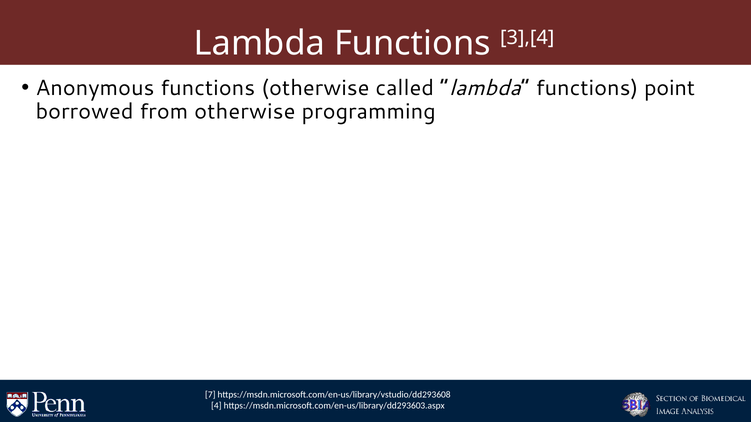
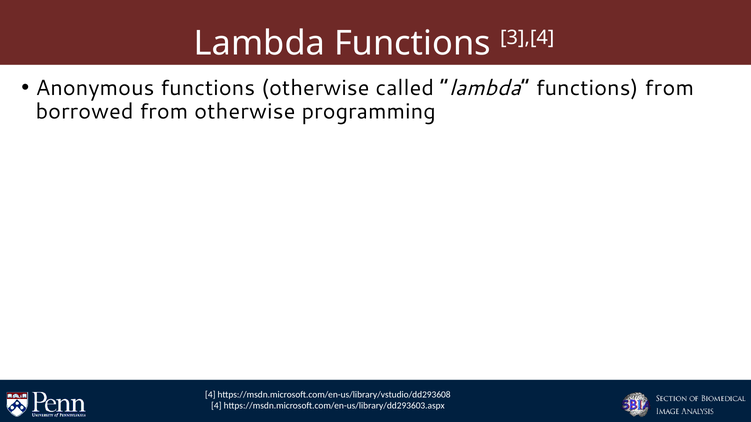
functions point: point -> from
7 at (210, 395): 7 -> 4
